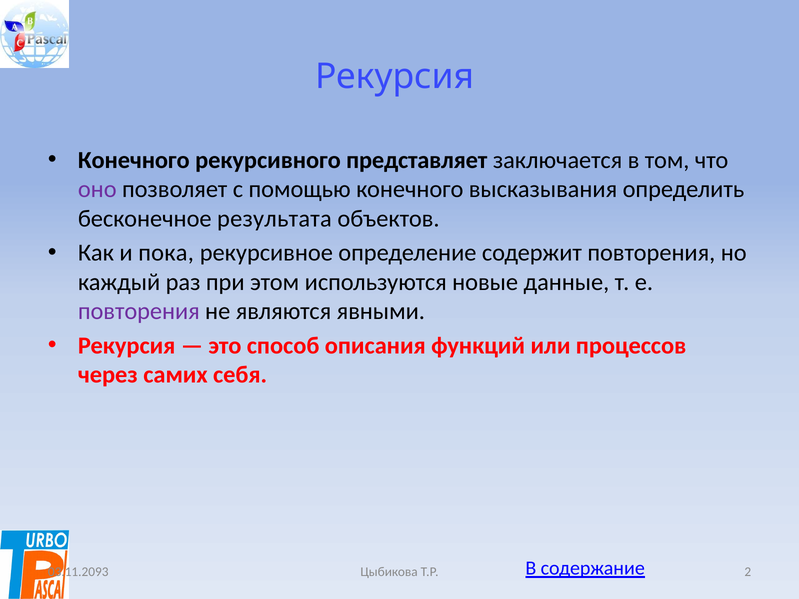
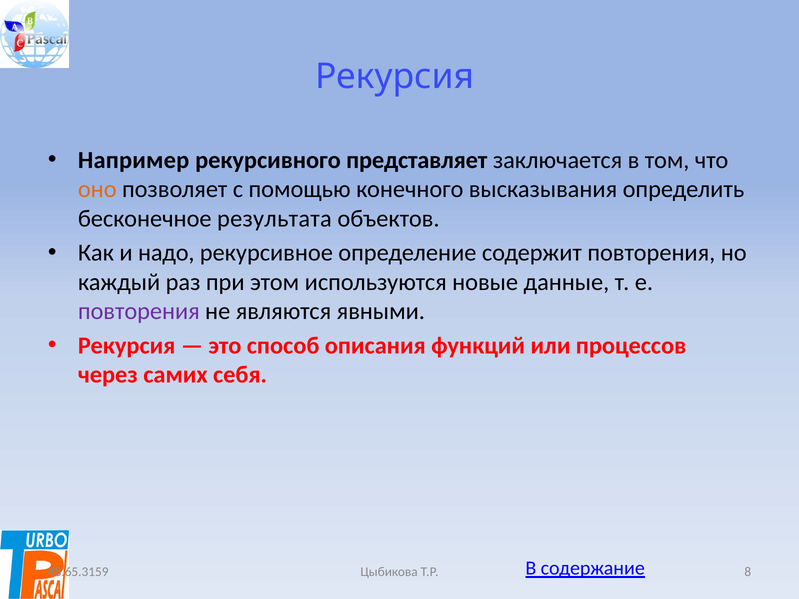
Конечного at (134, 160): Конечного -> Например
оно colour: purple -> orange
пока: пока -> надо
2: 2 -> 8
03.11.2093: 03.11.2093 -> 48.65.3159
